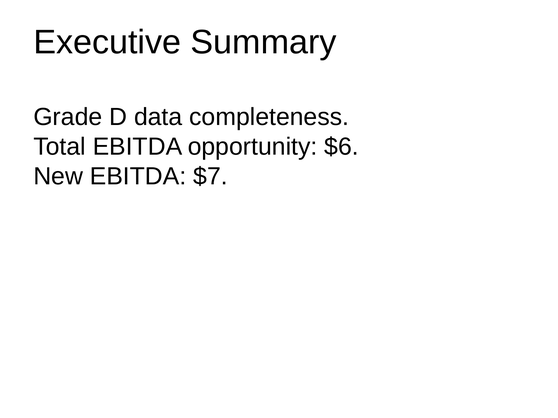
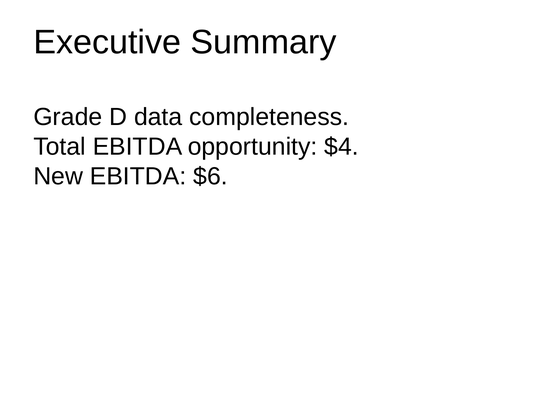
$6: $6 -> $4
$7: $7 -> $6
